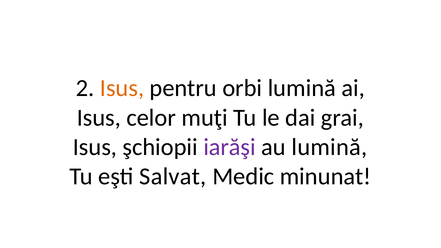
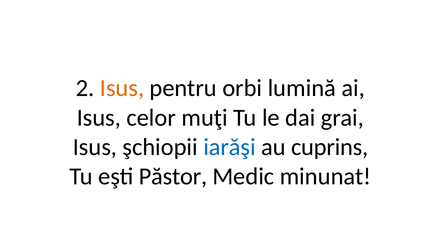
iarăşi colour: purple -> blue
au lumină: lumină -> cuprins
Salvat: Salvat -> Păstor
